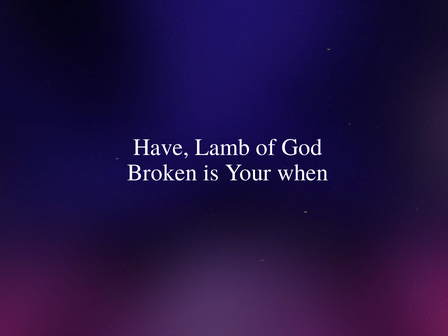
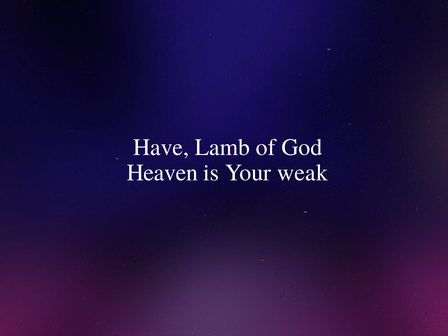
Broken: Broken -> Heaven
when: when -> weak
